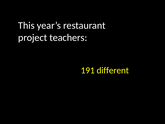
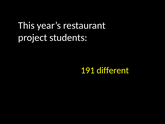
teachers: teachers -> students
